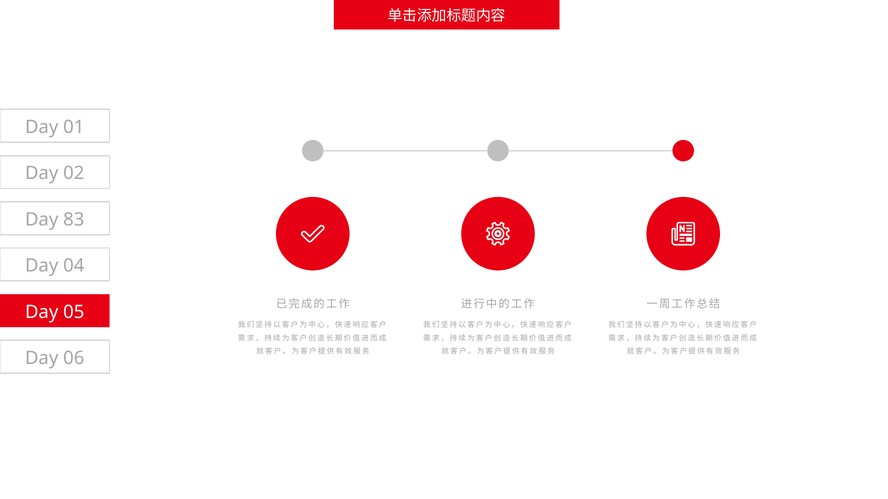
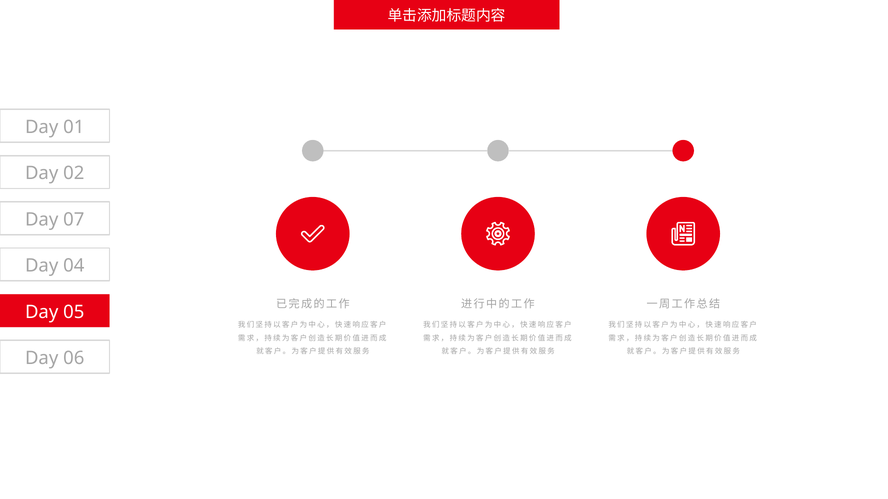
83: 83 -> 07
